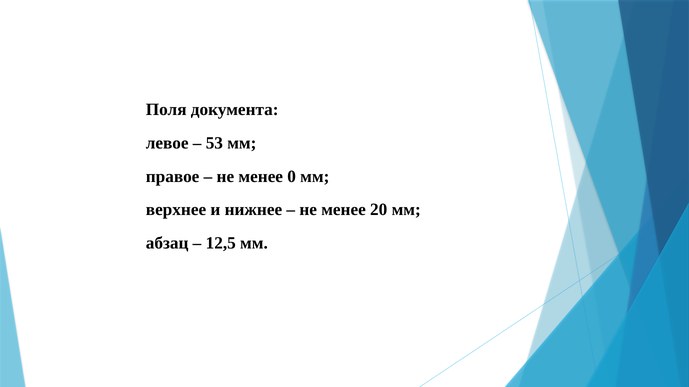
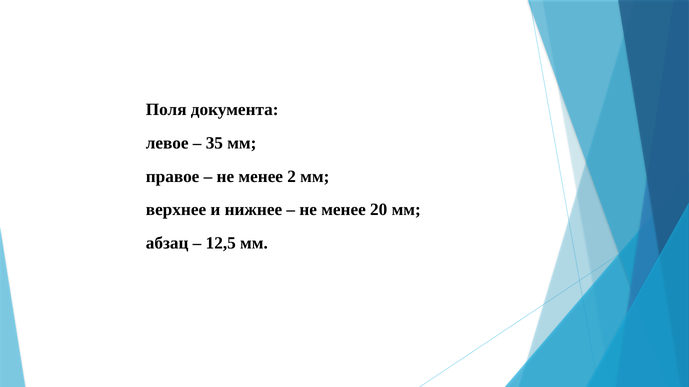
53: 53 -> 35
0: 0 -> 2
